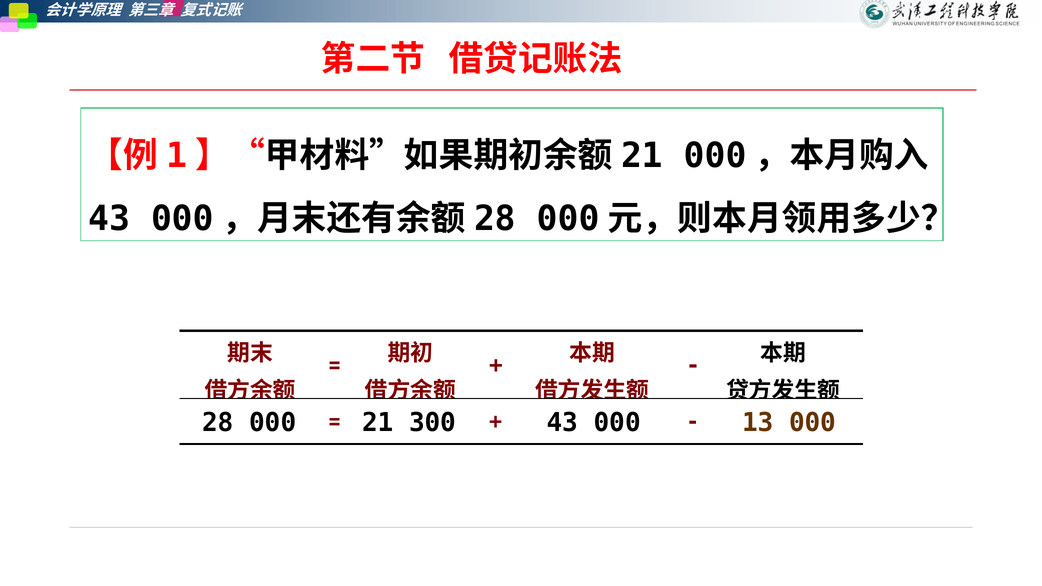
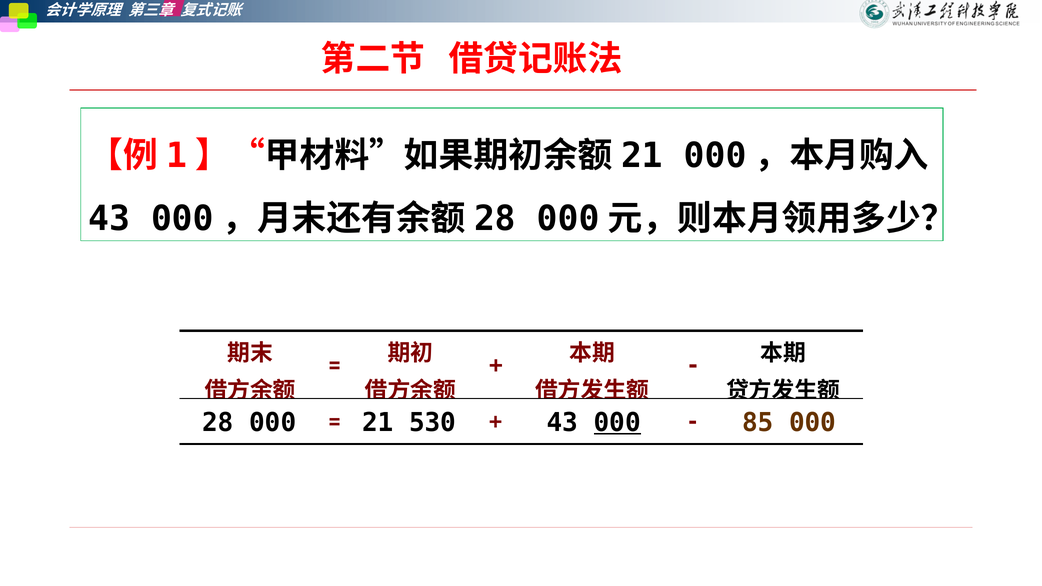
300: 300 -> 530
000 at (617, 423) underline: none -> present
13: 13 -> 85
